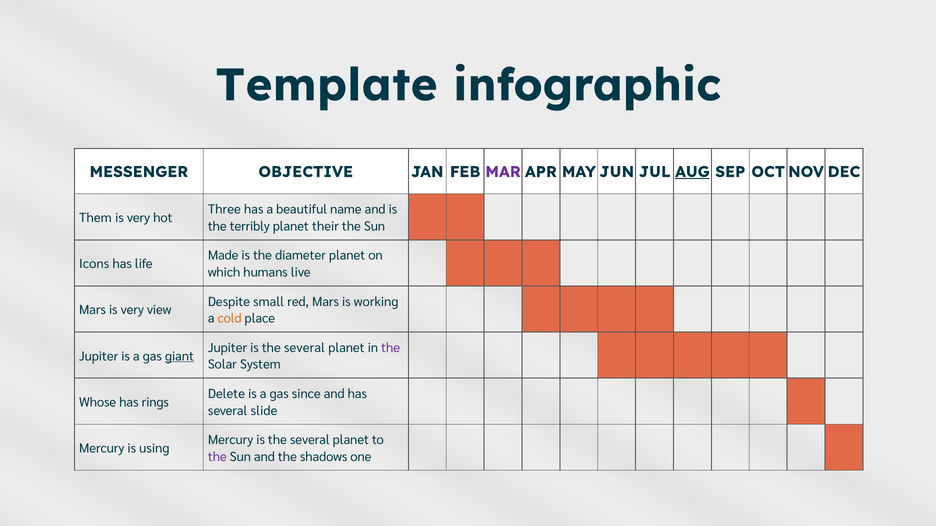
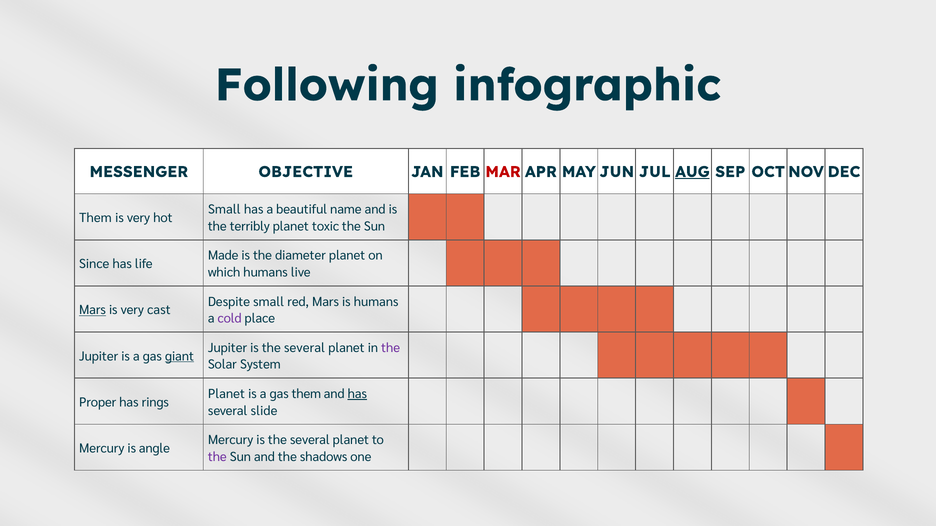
Template: Template -> Following
MAR colour: purple -> red
Three at (224, 210): Three -> Small
their: their -> toxic
Icons: Icons -> Since
is working: working -> humans
Mars at (92, 310) underline: none -> present
view: view -> cast
cold colour: orange -> purple
Delete at (226, 394): Delete -> Planet
gas since: since -> them
has at (357, 394) underline: none -> present
Whose: Whose -> Proper
using: using -> angle
